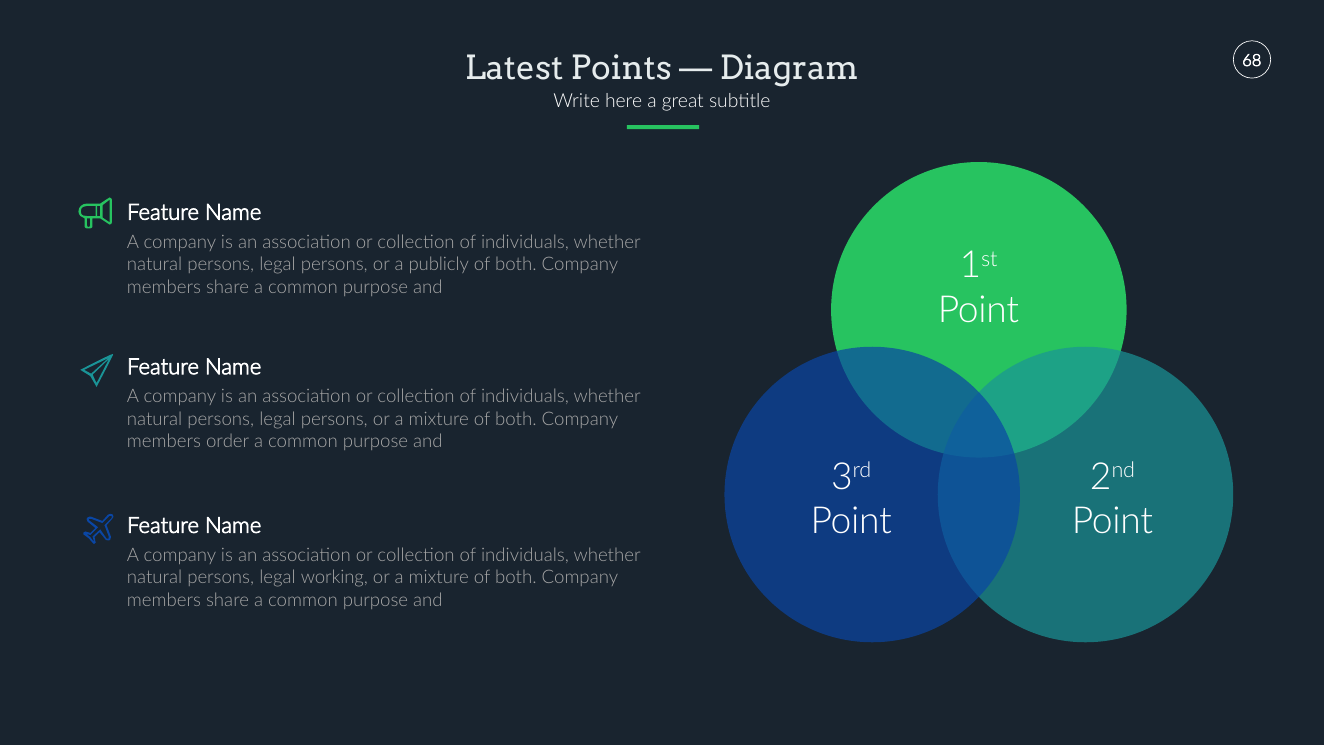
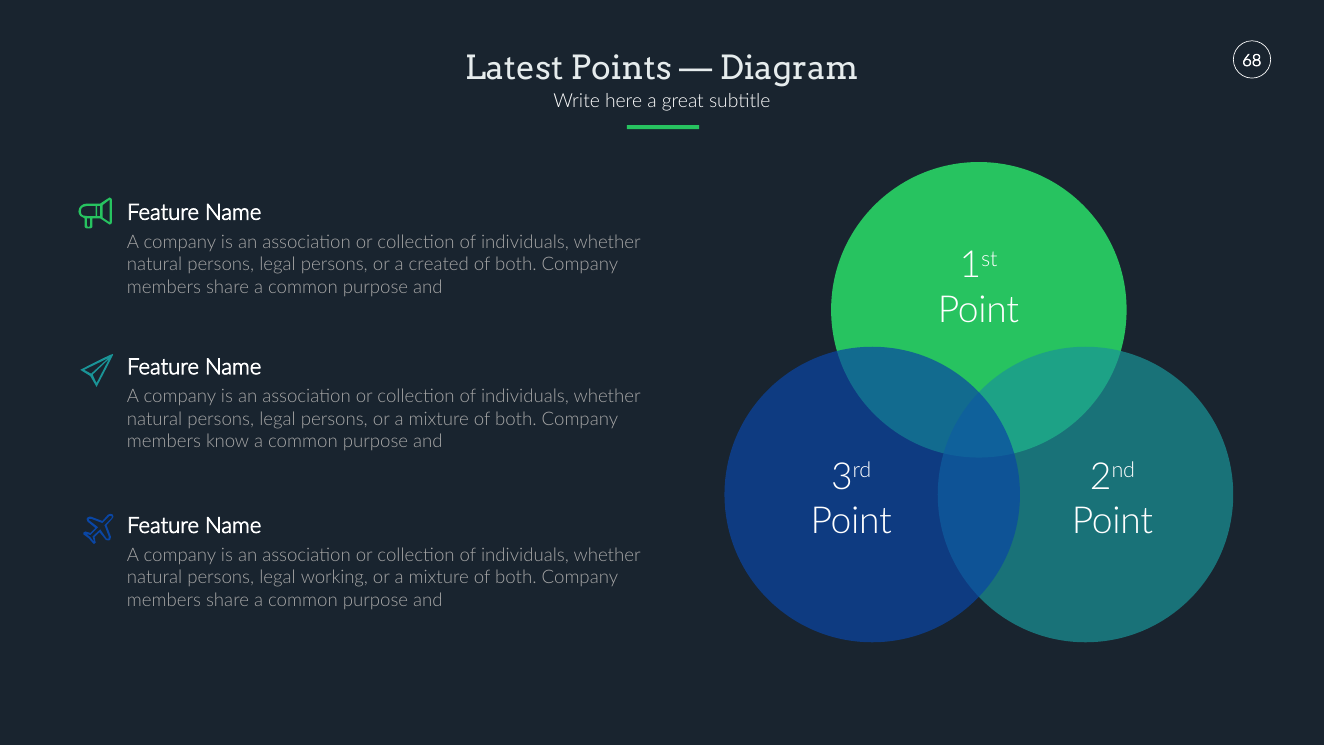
publicly: publicly -> created
order: order -> know
